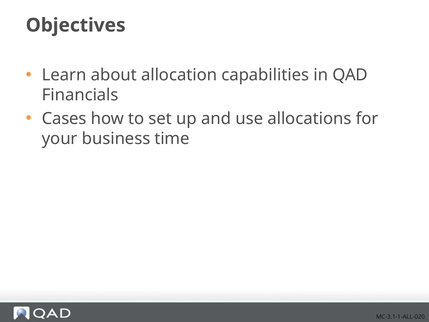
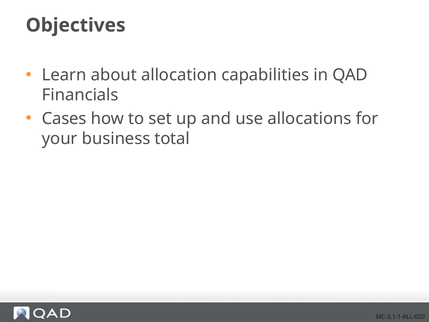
time: time -> total
